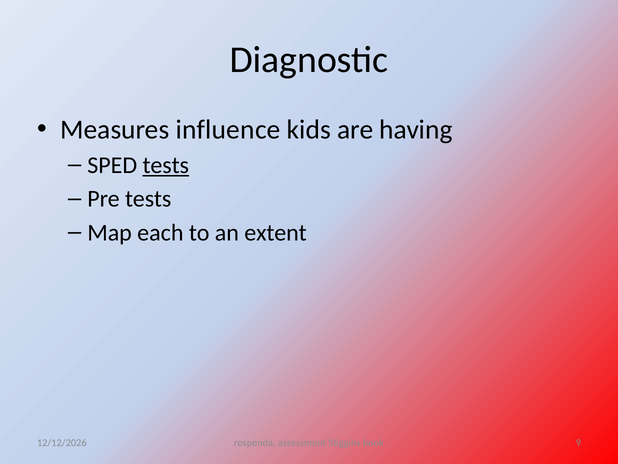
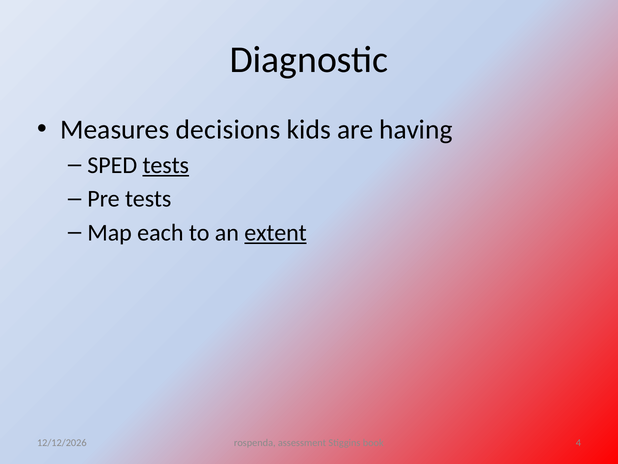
influence: influence -> decisions
extent underline: none -> present
9: 9 -> 4
